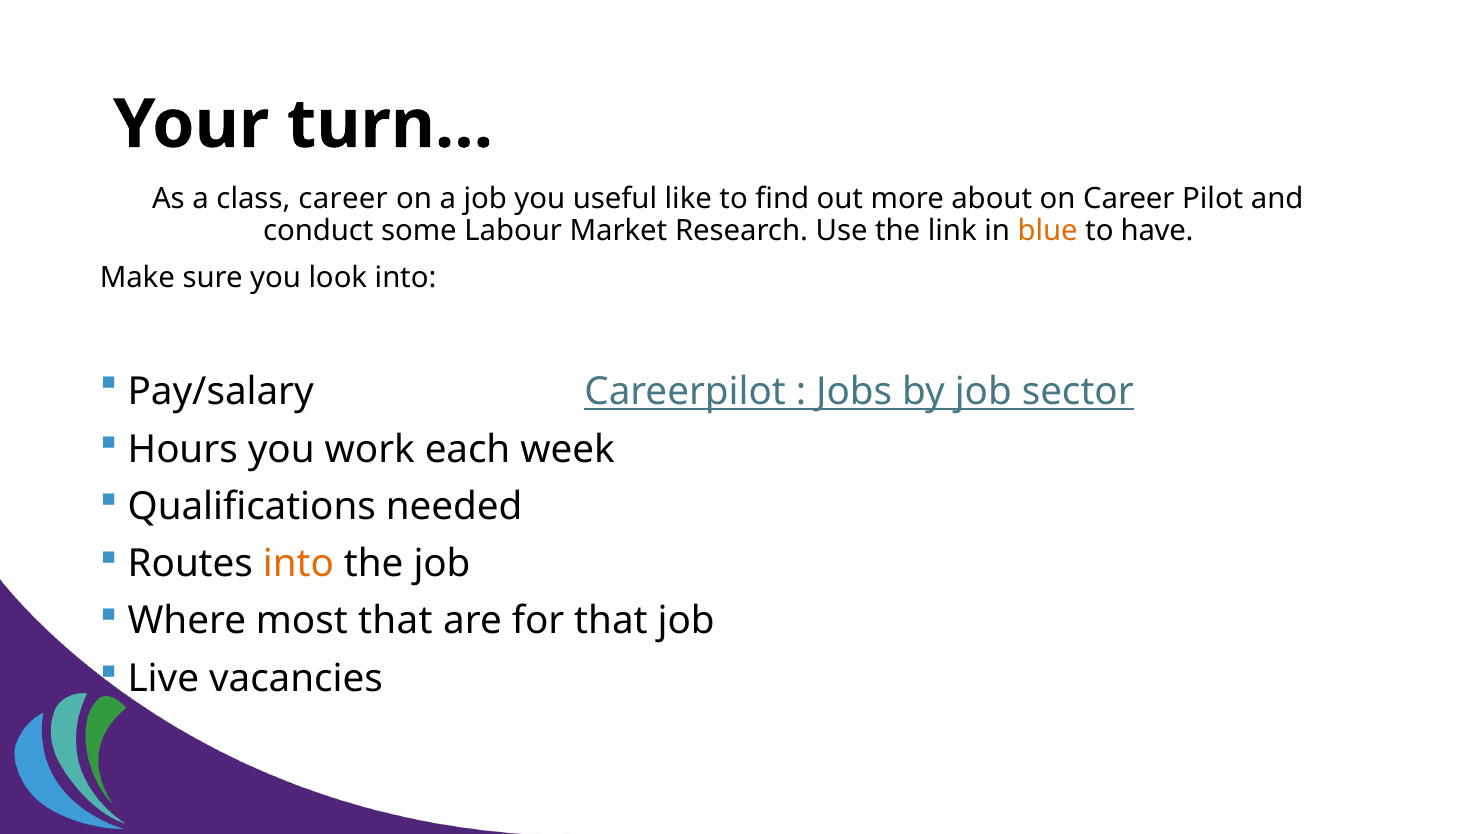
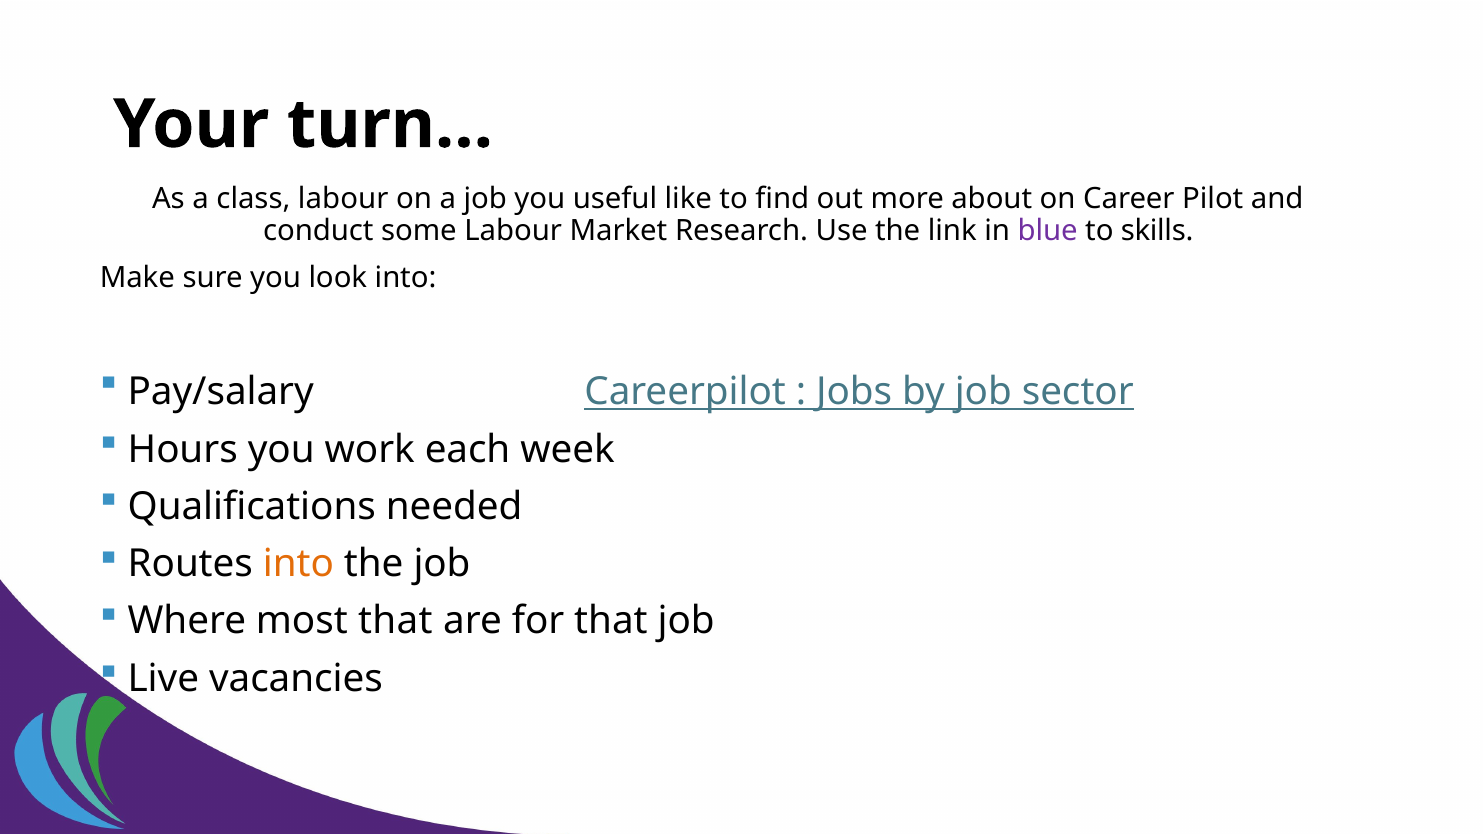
class career: career -> labour
blue colour: orange -> purple
have: have -> skills
